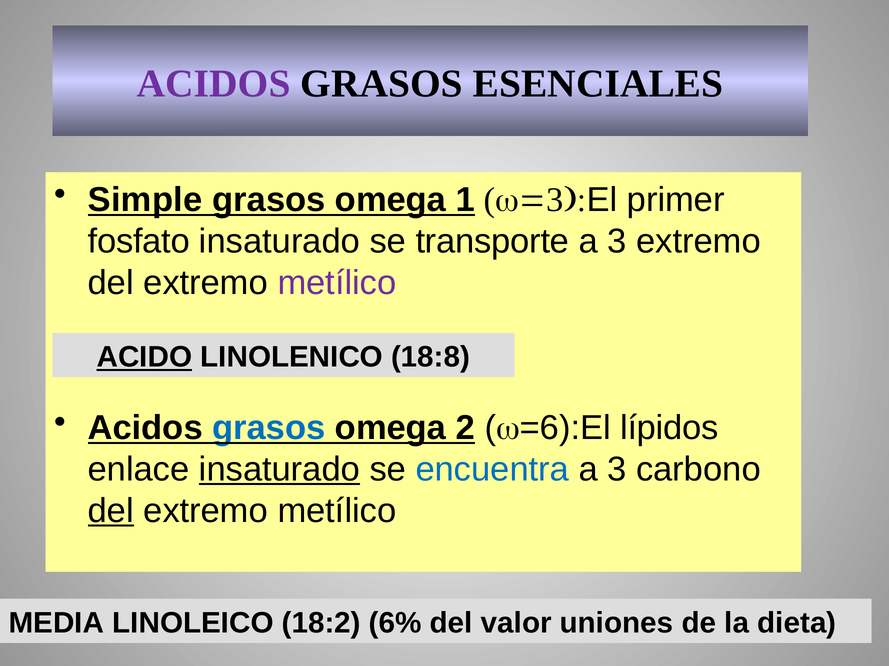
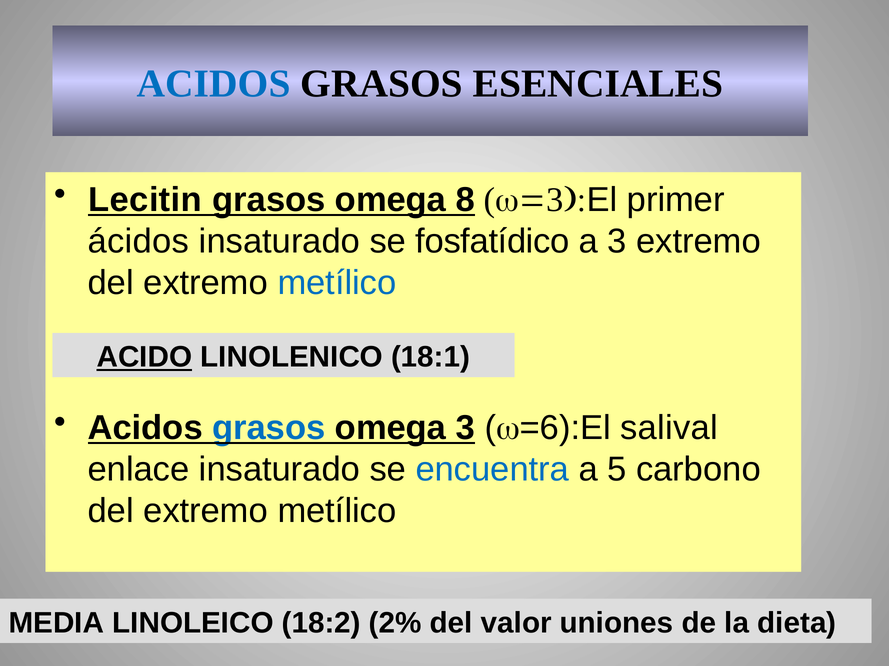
ACIDOS at (214, 84) colour: purple -> blue
Simple: Simple -> Lecitin
1: 1 -> 8
fosfato: fosfato -> ácidos
transporte: transporte -> fosfatídico
metílico at (337, 283) colour: purple -> blue
18:8: 18:8 -> 18:1
omega 2: 2 -> 3
lípidos: lípidos -> salival
insaturado at (280, 470) underline: present -> none
3 at (617, 470): 3 -> 5
del at (111, 511) underline: present -> none
6%: 6% -> 2%
